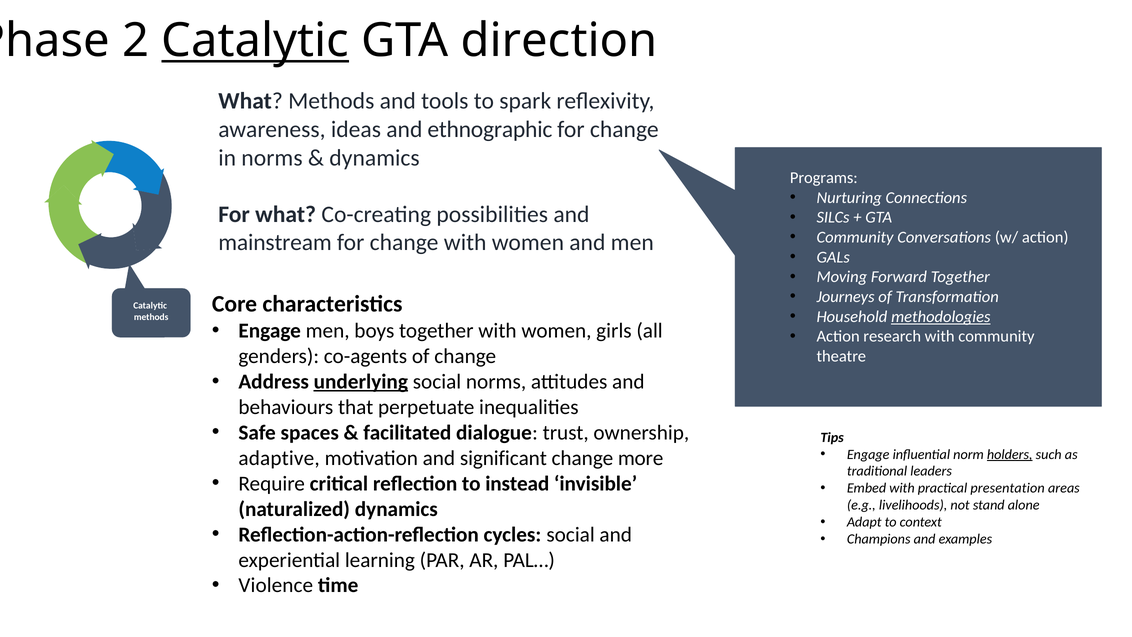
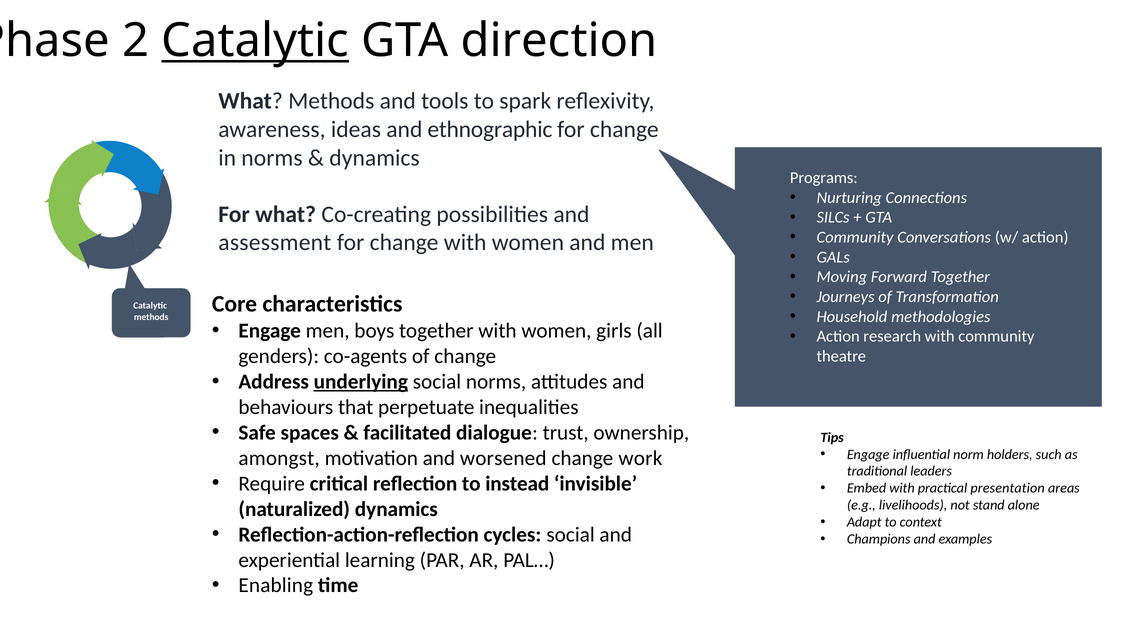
mainstream: mainstream -> assessment
methodologies underline: present -> none
holders underline: present -> none
adaptive: adaptive -> amongst
significant: significant -> worsened
more: more -> work
Violence: Violence -> Enabling
